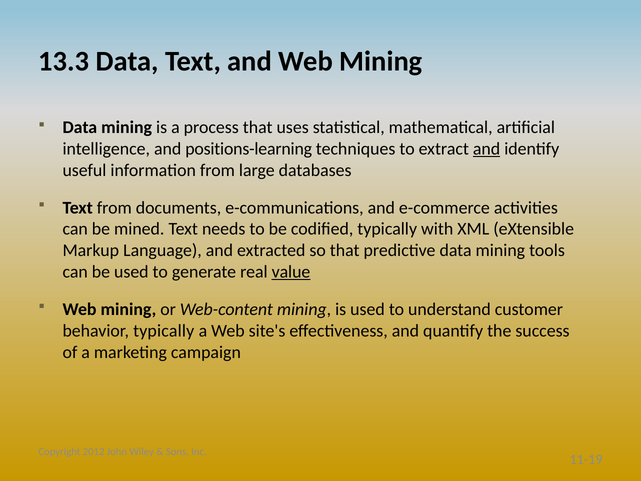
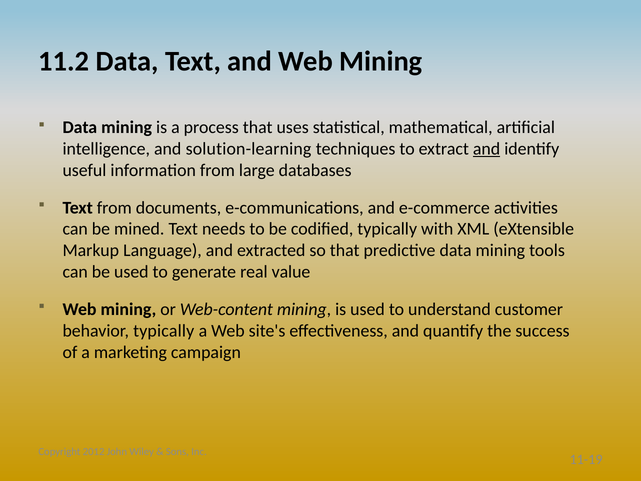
13.3: 13.3 -> 11.2
positions-learning: positions-learning -> solution-learning
value underline: present -> none
